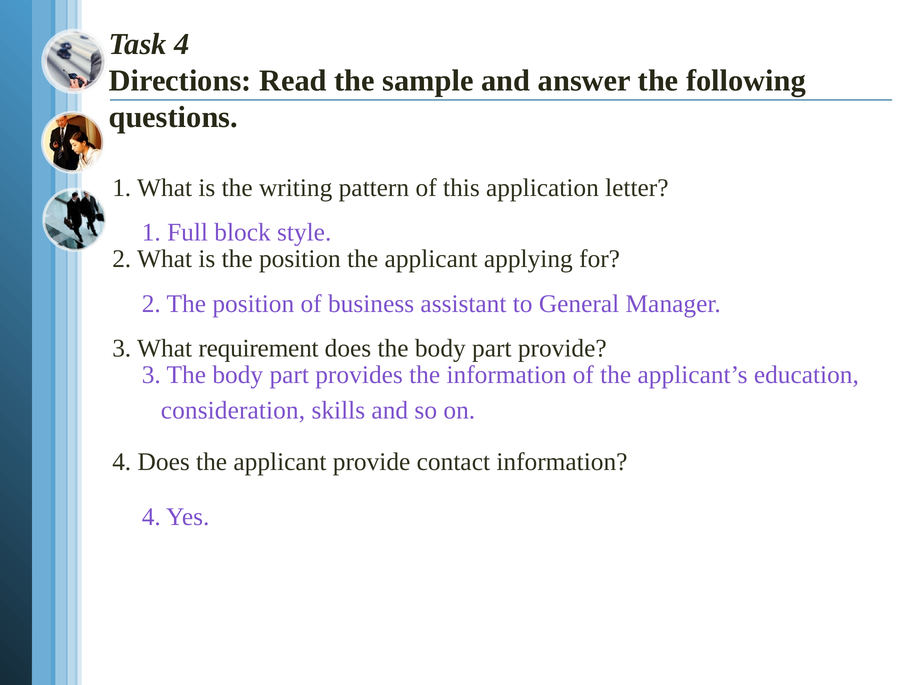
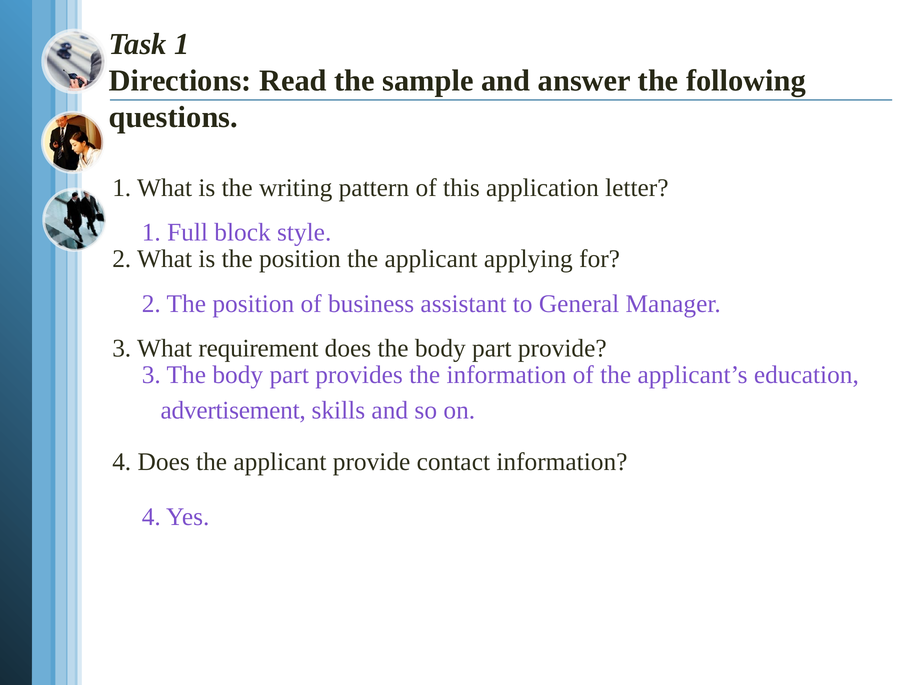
Task 4: 4 -> 1
consideration: consideration -> advertisement
